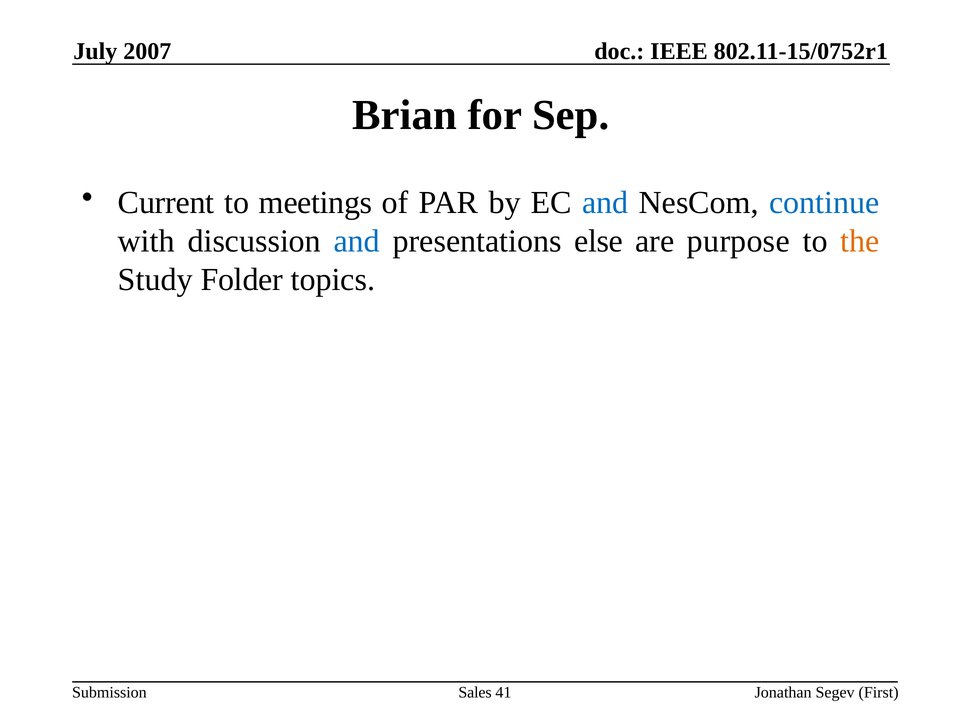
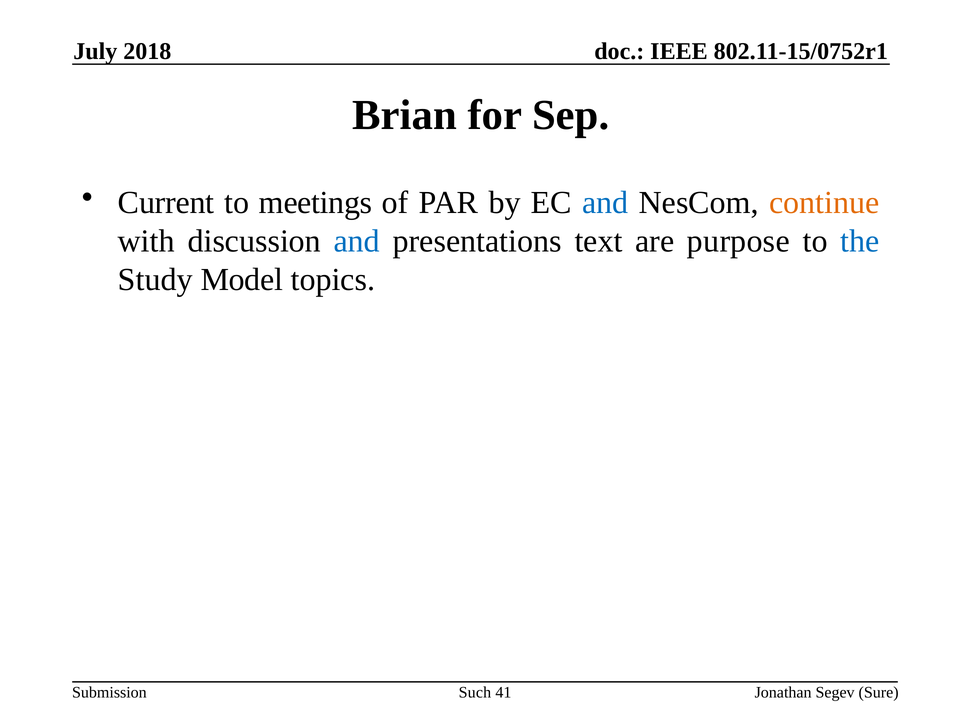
2007: 2007 -> 2018
continue colour: blue -> orange
else: else -> text
the colour: orange -> blue
Folder: Folder -> Model
Sales: Sales -> Such
First: First -> Sure
